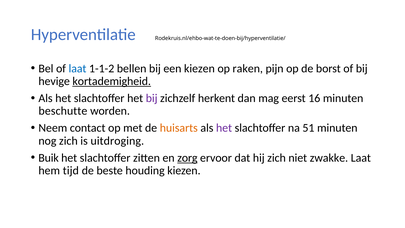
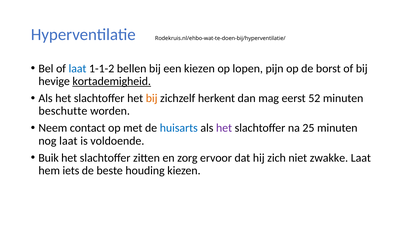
raken: raken -> lopen
bij at (152, 98) colour: purple -> orange
16: 16 -> 52
huisarts colour: orange -> blue
51: 51 -> 25
nog zich: zich -> laat
uitdroging: uitdroging -> voldoende
zorg underline: present -> none
tijd: tijd -> iets
